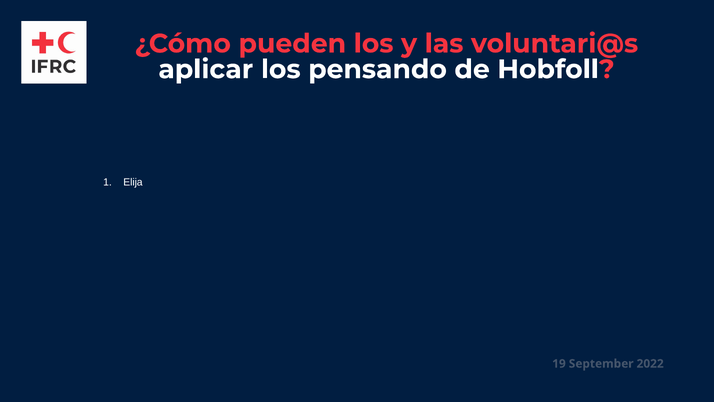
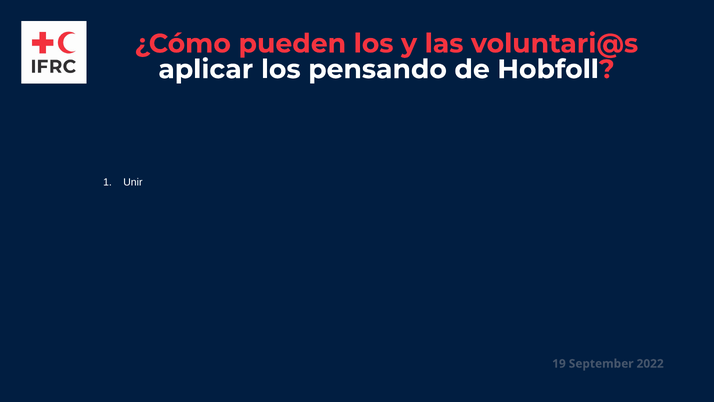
Elija: Elija -> Unir
